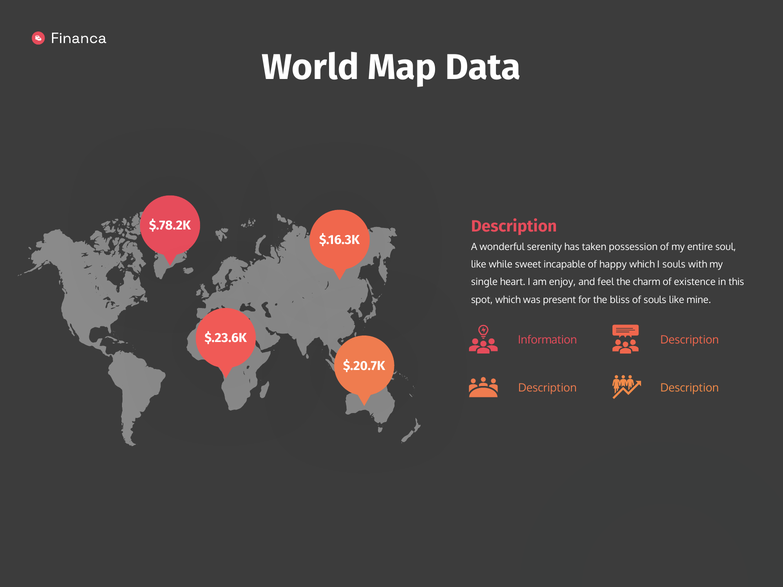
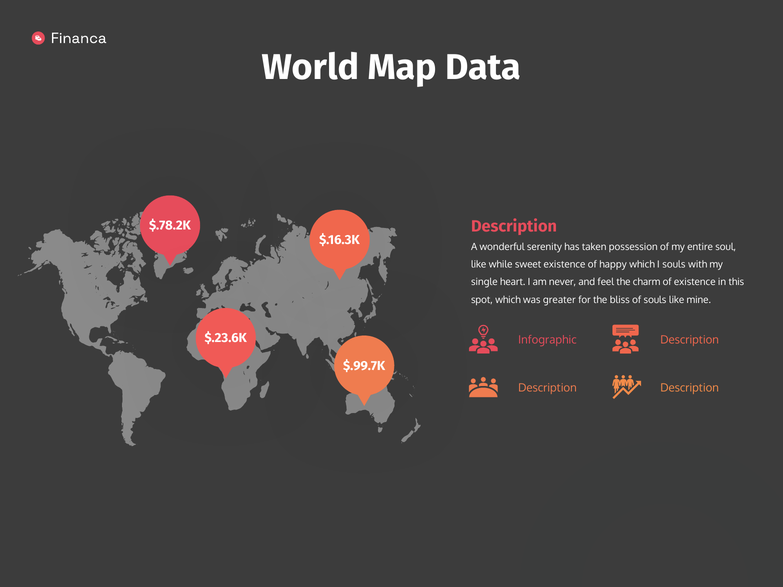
sweet incapable: incapable -> existence
enjoy: enjoy -> never
present: present -> greater
Information: Information -> Infographic
$.20.7K: $.20.7K -> $.99.7K
